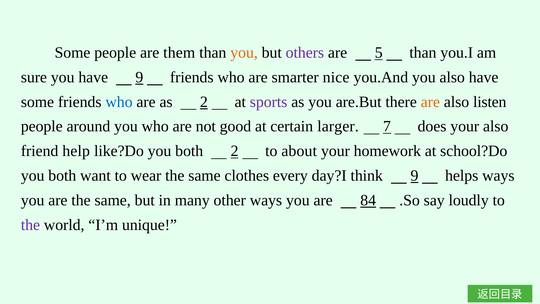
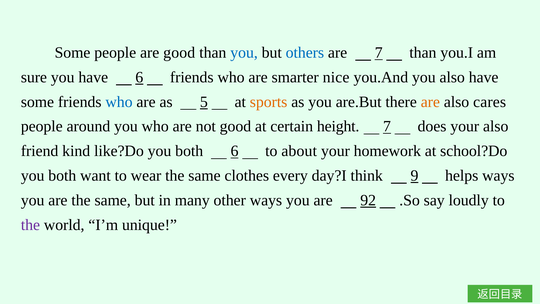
are them: them -> good
you at (244, 53) colour: orange -> blue
others colour: purple -> blue
are 5: 5 -> 7
have 9: 9 -> 6
as 2: 2 -> 5
sports colour: purple -> orange
listen: listen -> cares
larger: larger -> height
help: help -> kind
both 2: 2 -> 6
84: 84 -> 92
